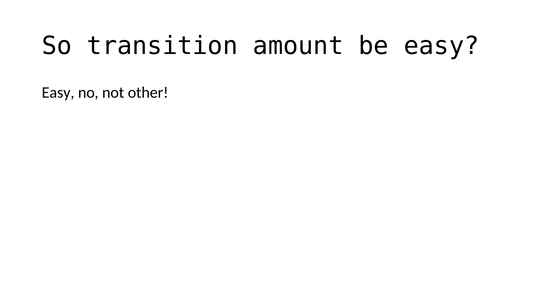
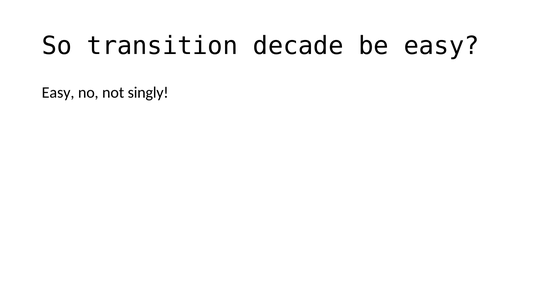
amount: amount -> decade
other: other -> singly
